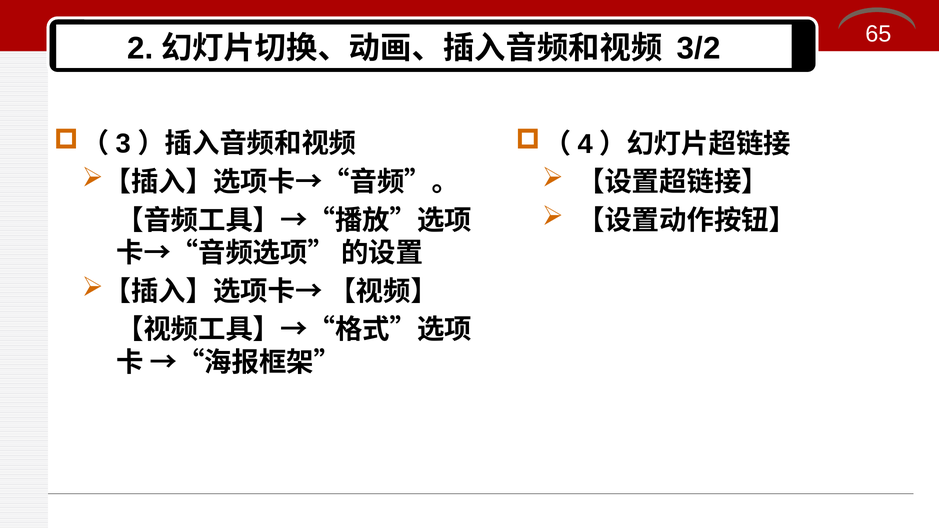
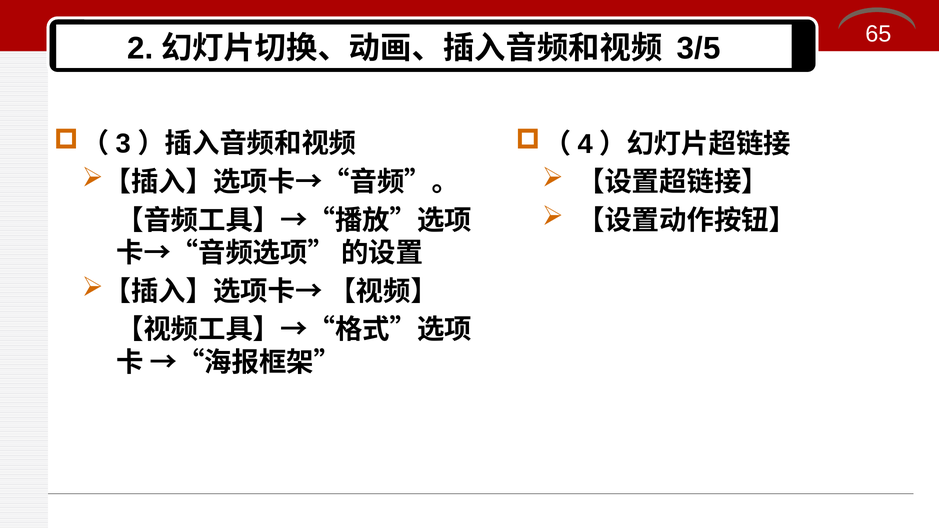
3/2: 3/2 -> 3/5
